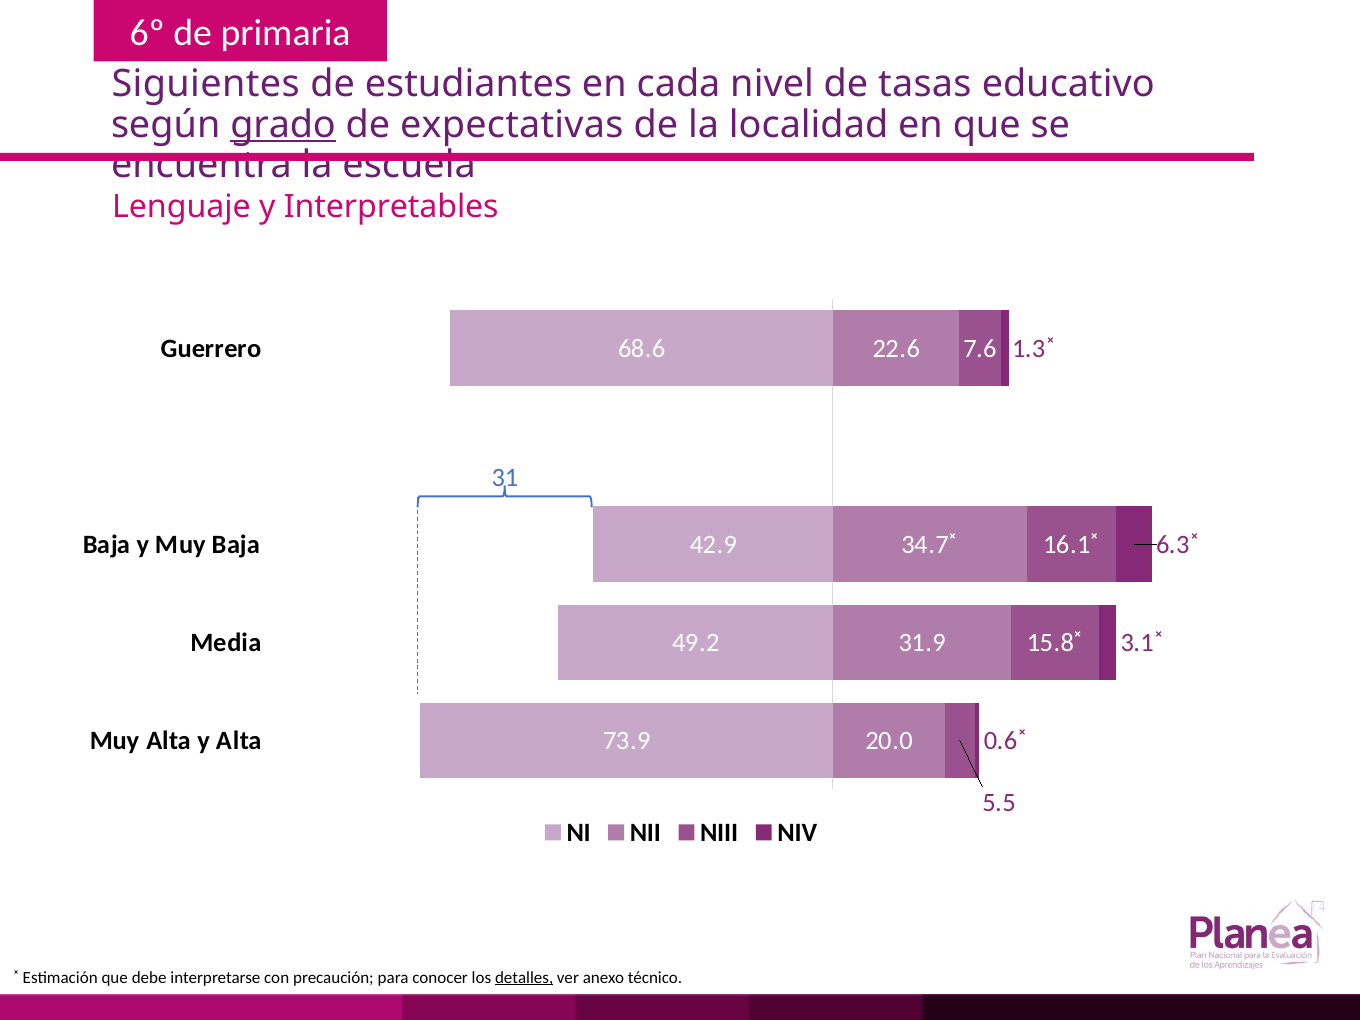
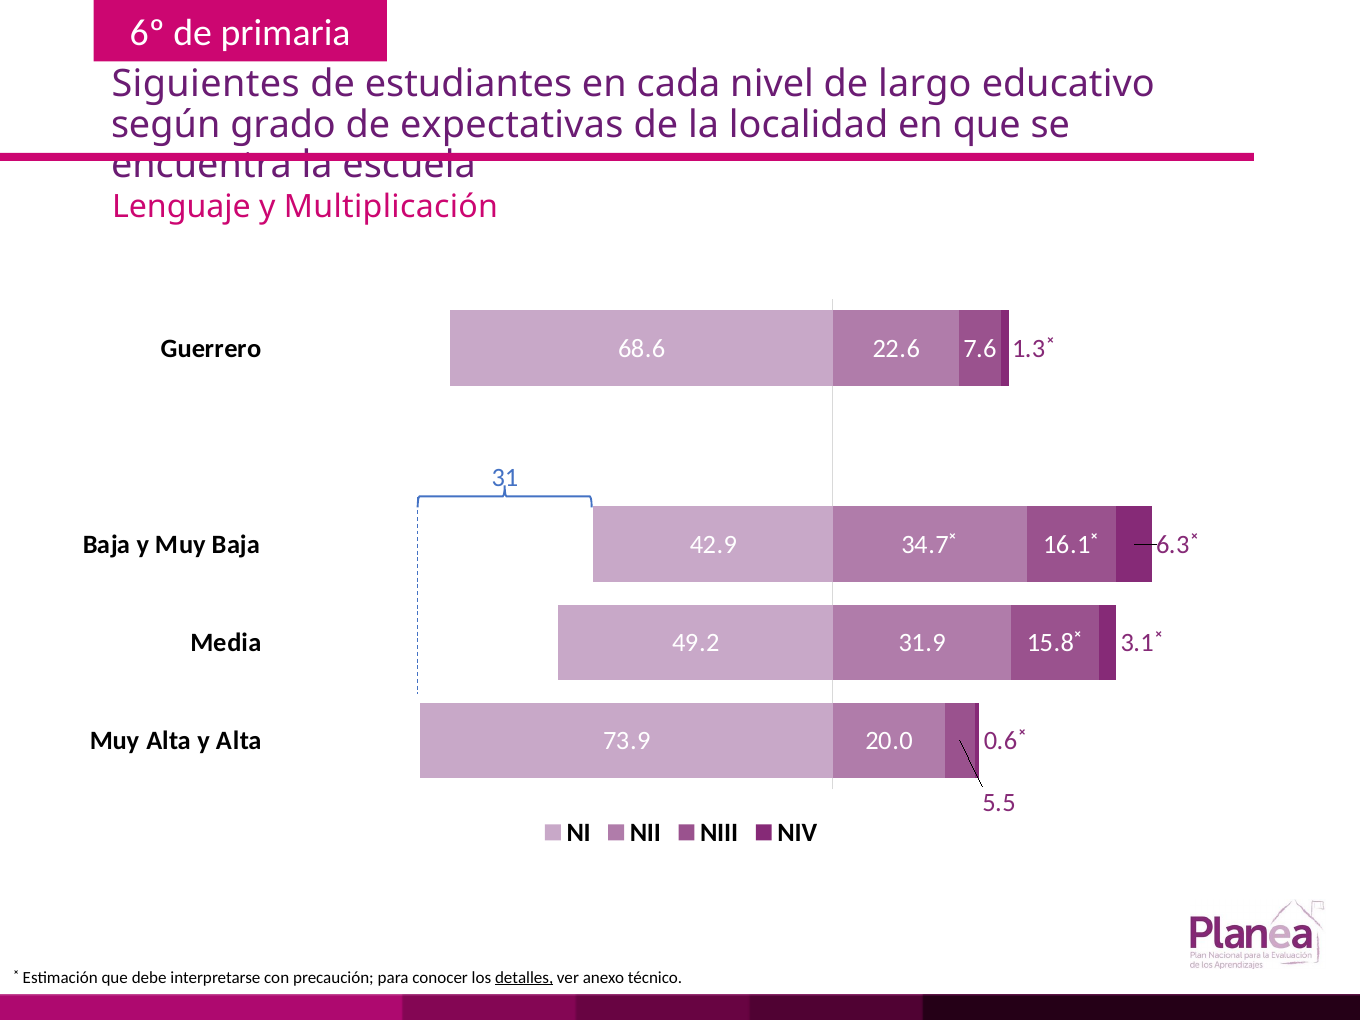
tasas: tasas -> largo
grado underline: present -> none
Interpretables: Interpretables -> Multiplicación
